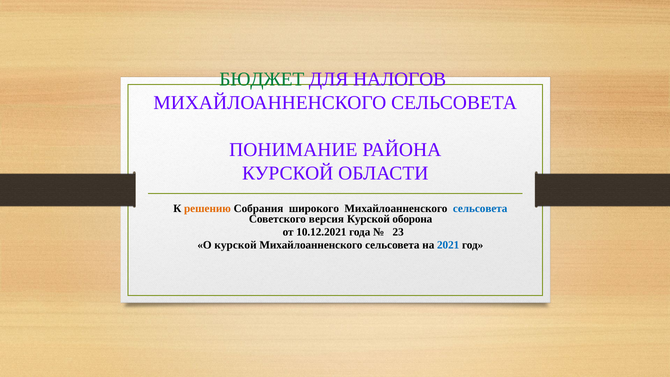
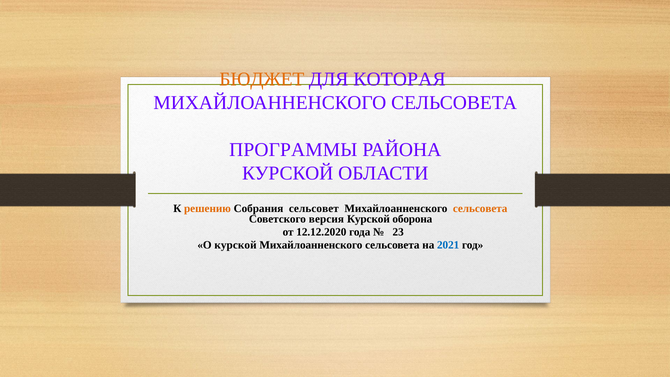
БЮДЖЕТ colour: green -> orange
НАЛОГОВ: НАЛОГОВ -> КОТОРАЯ
ПОНИМАНИЕ: ПОНИМАНИЕ -> ПРОГРАММЫ
широкого: широкого -> сельсовет
сельсовета at (480, 208) colour: blue -> orange
10.12.2021: 10.12.2021 -> 12.12.2020
